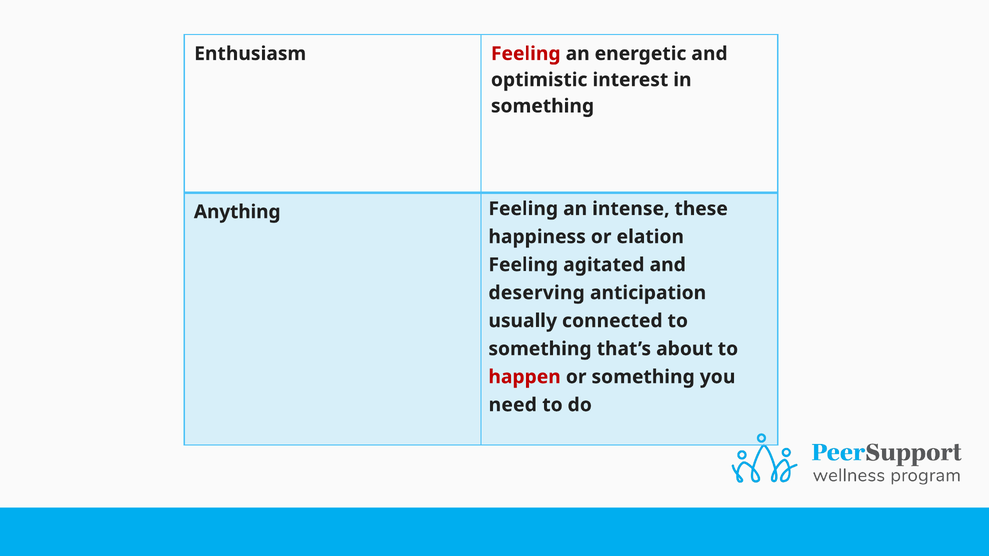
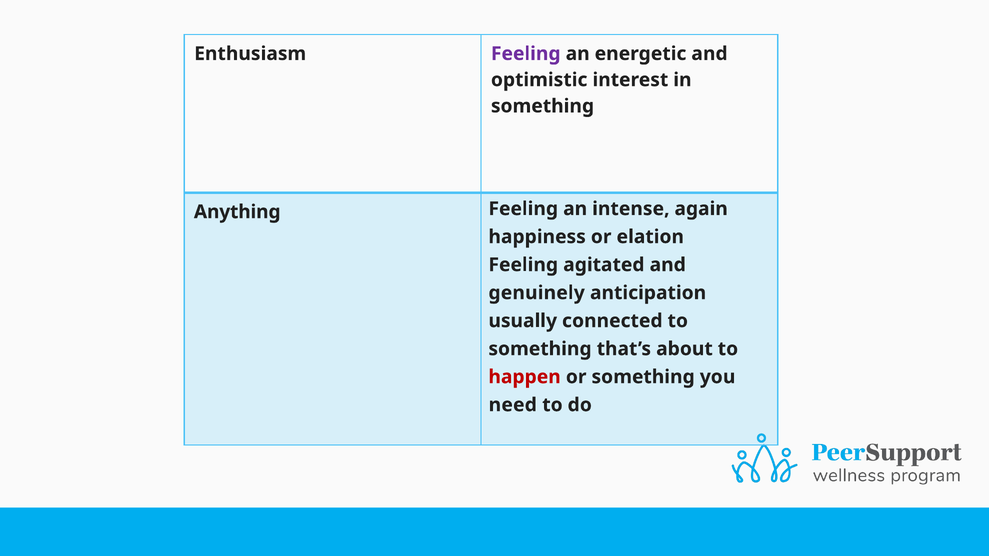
Feeling at (526, 54) colour: red -> purple
these: these -> again
deserving: deserving -> genuinely
